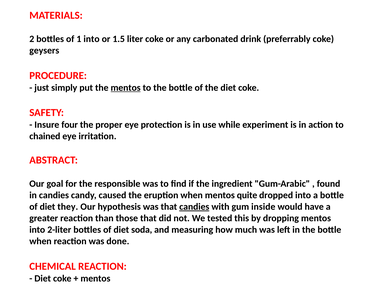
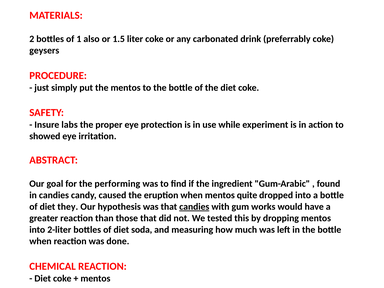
1 into: into -> also
mentos at (126, 88) underline: present -> none
four: four -> labs
chained: chained -> showed
responsible: responsible -> performing
inside: inside -> works
